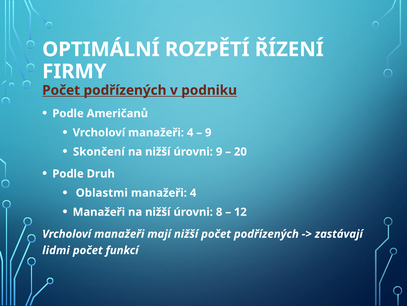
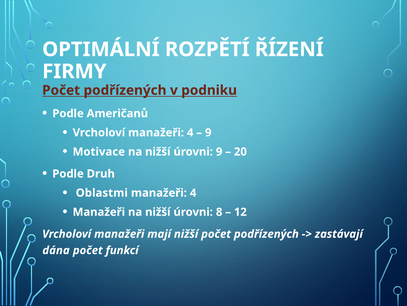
Skončení: Skončení -> Motivace
lidmi: lidmi -> dána
